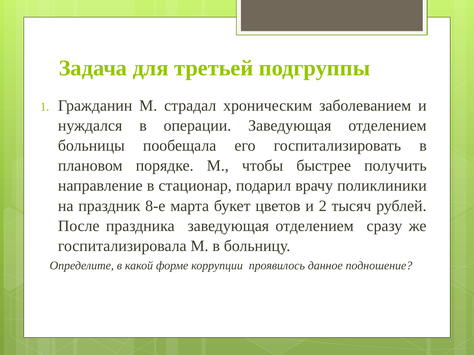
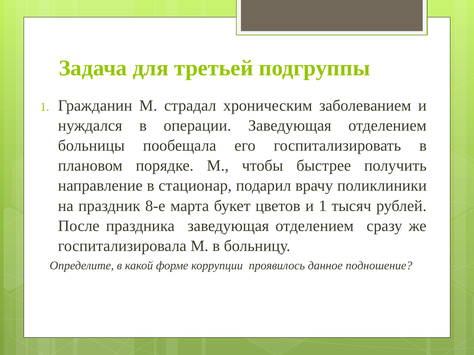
и 2: 2 -> 1
